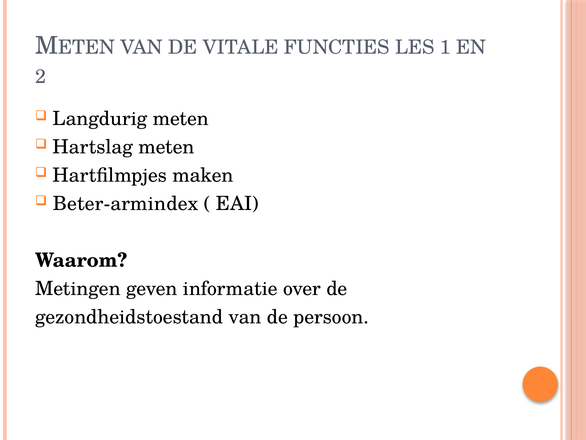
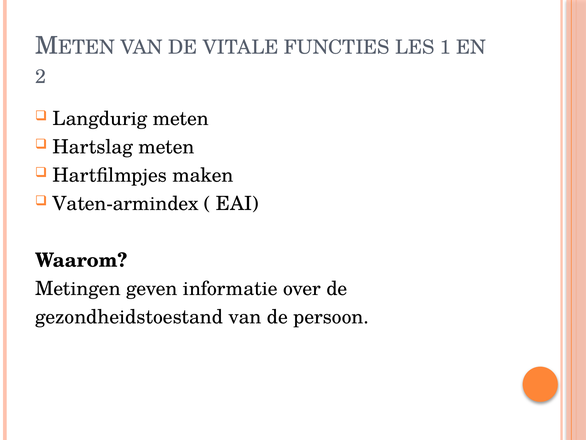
Beter-armindex: Beter-armindex -> Vaten-armindex
